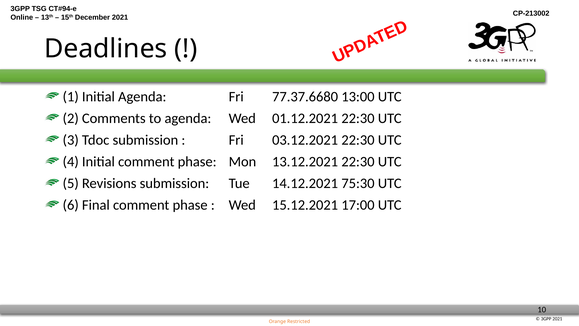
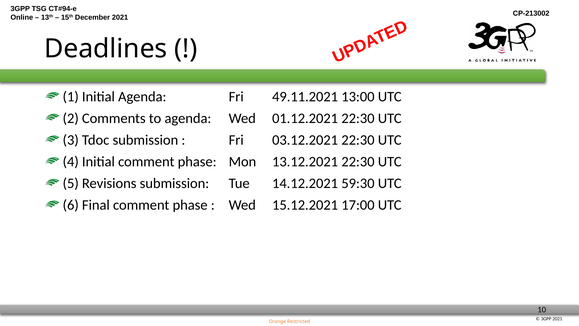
77.37.6680: 77.37.6680 -> 49.11.2021
75:30: 75:30 -> 59:30
